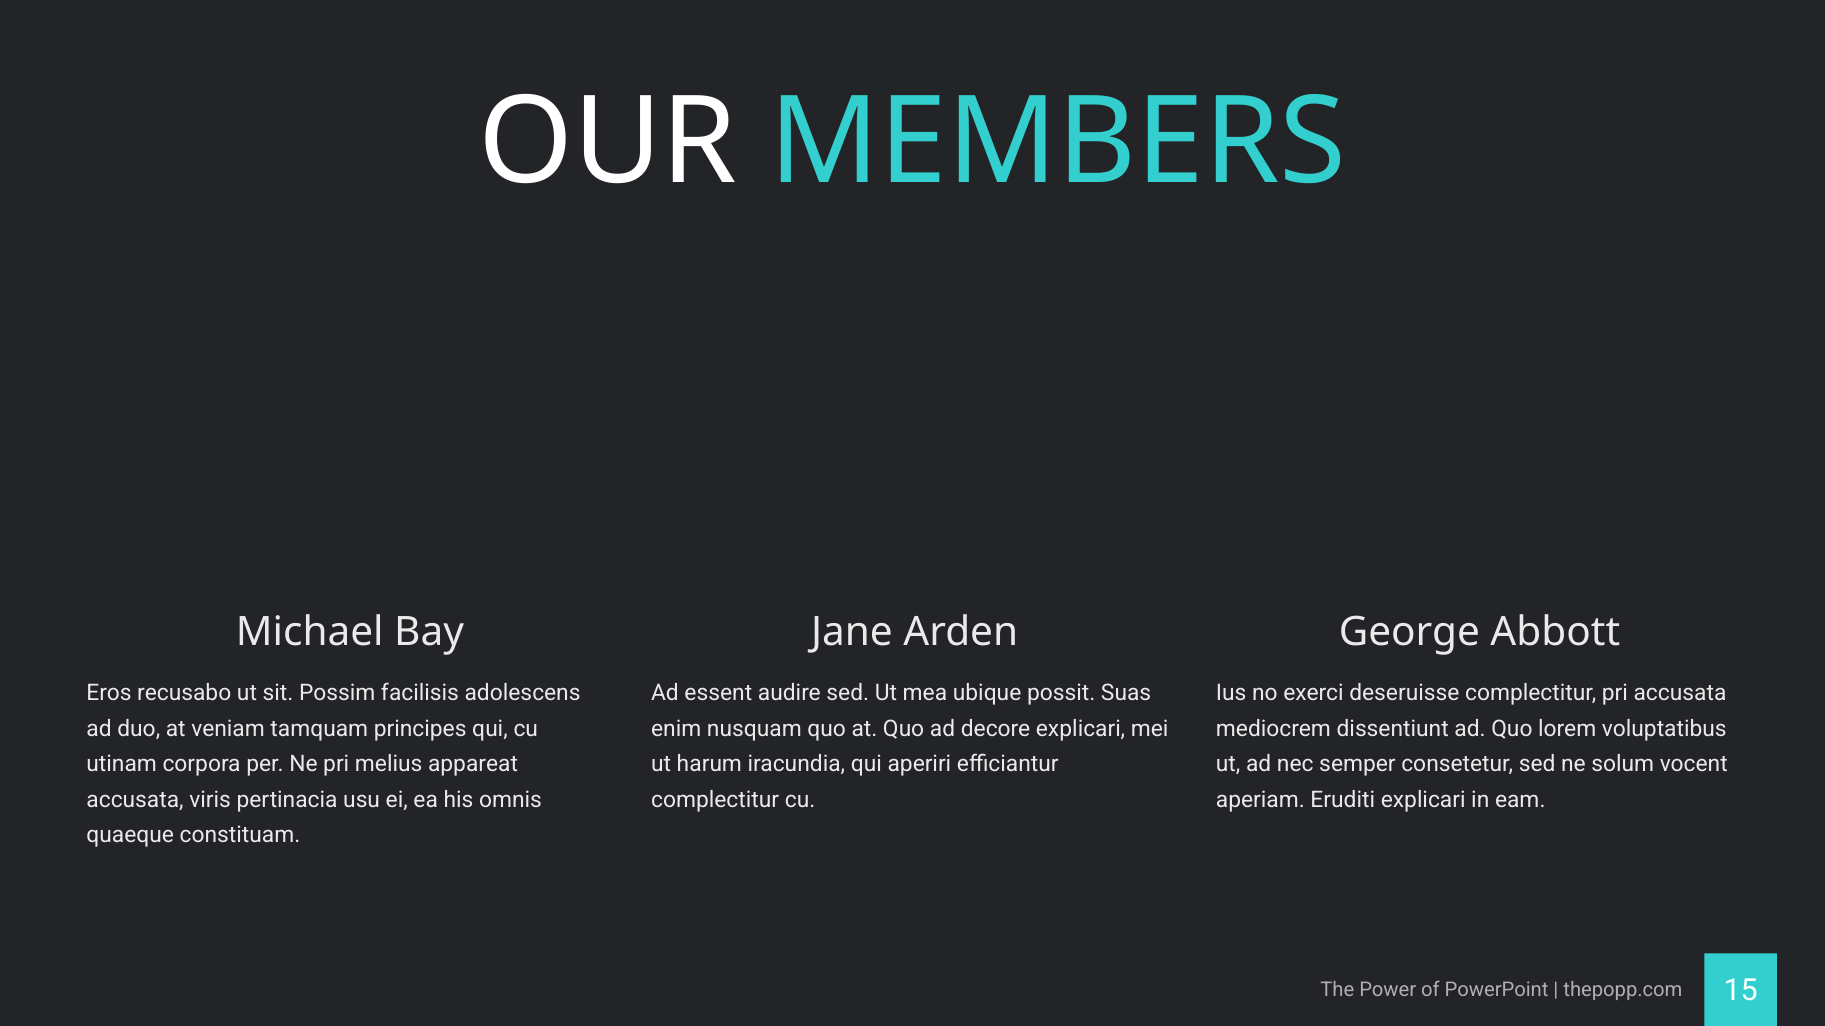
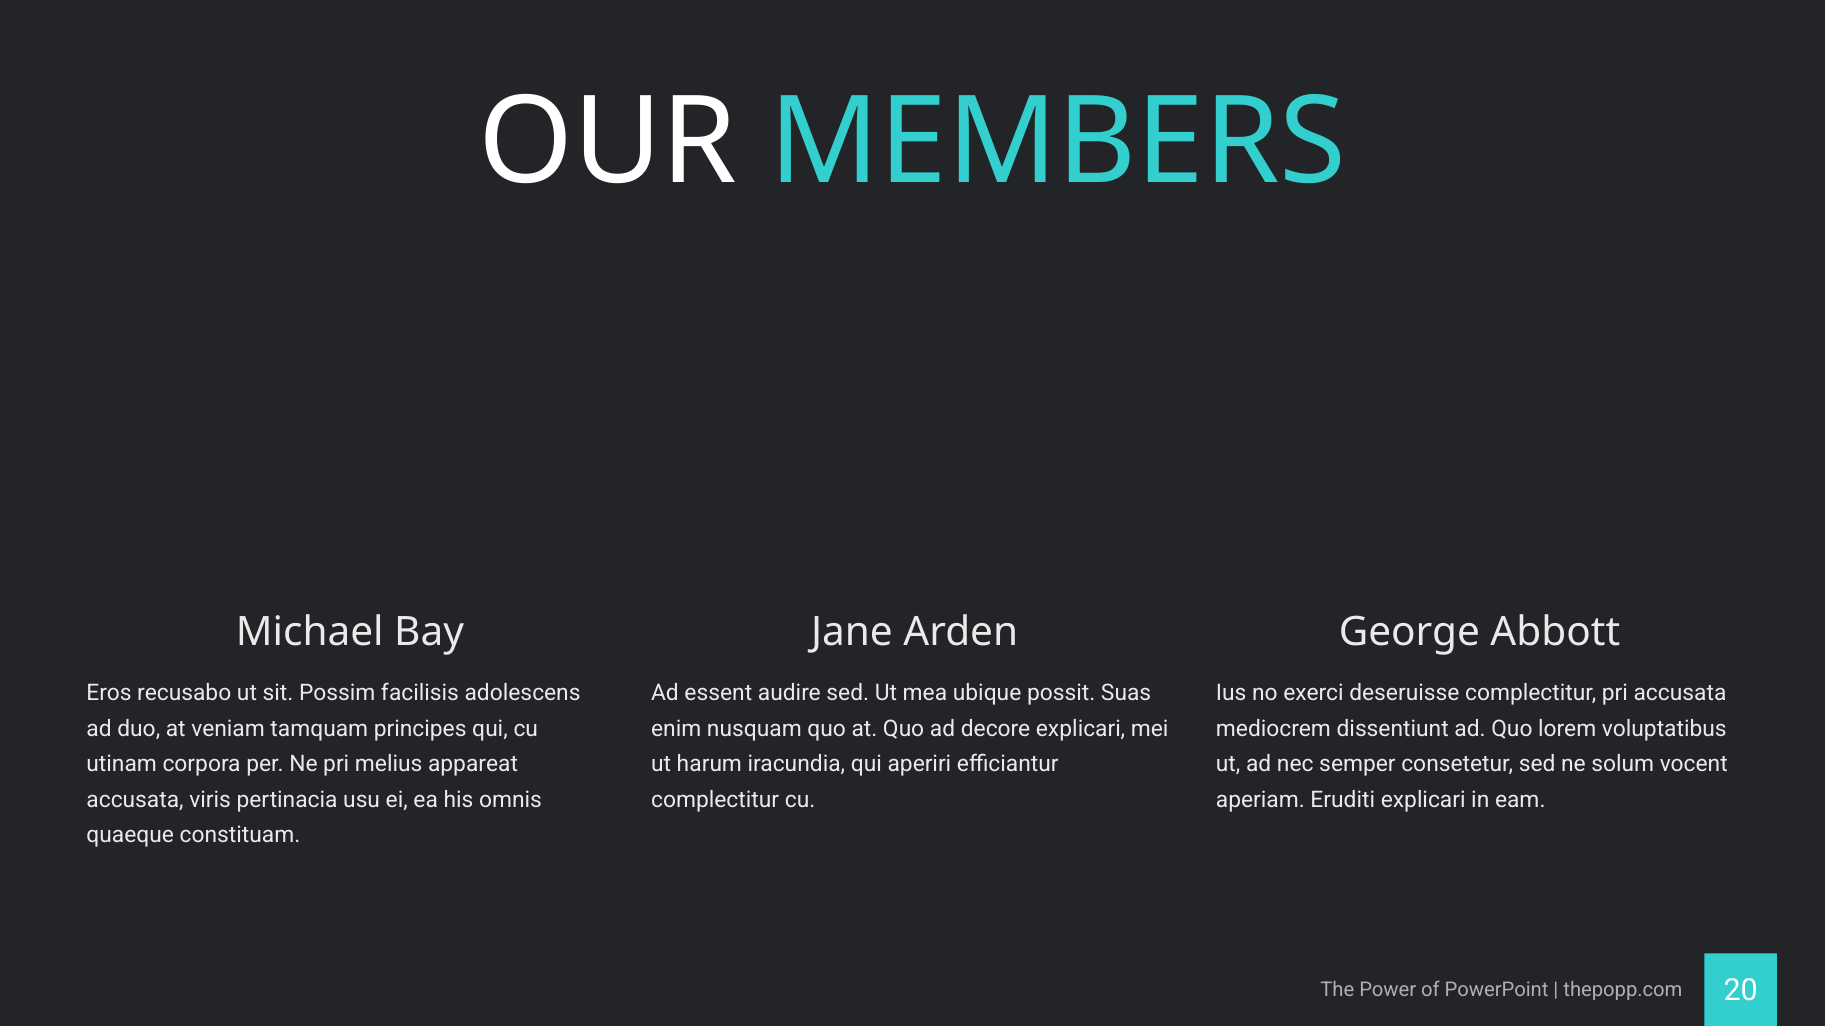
15: 15 -> 20
